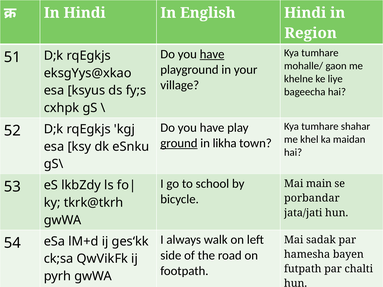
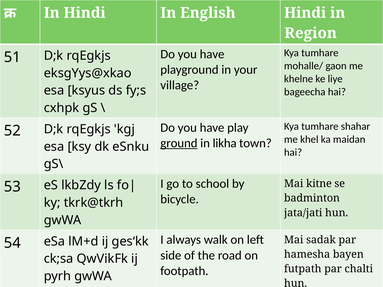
have at (212, 54) underline: present -> none
main: main -> kitne
porbandar: porbandar -> badminton
